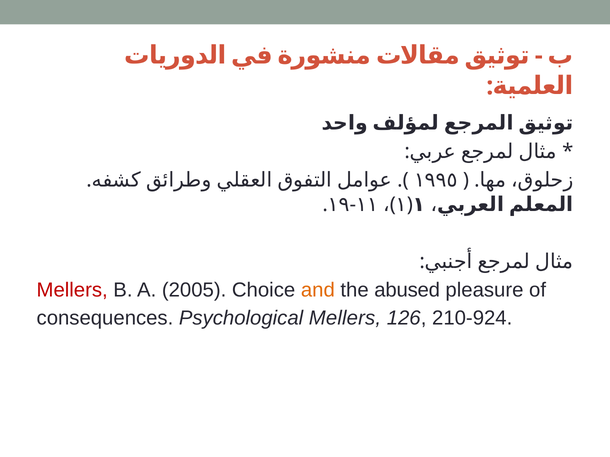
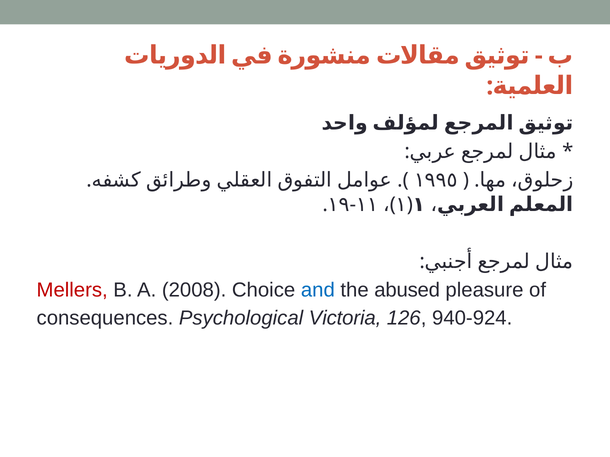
2005: 2005 -> 2008
and colour: orange -> blue
Psychological Mellers: Mellers -> Victoria
210-924: 210-924 -> 940-924
